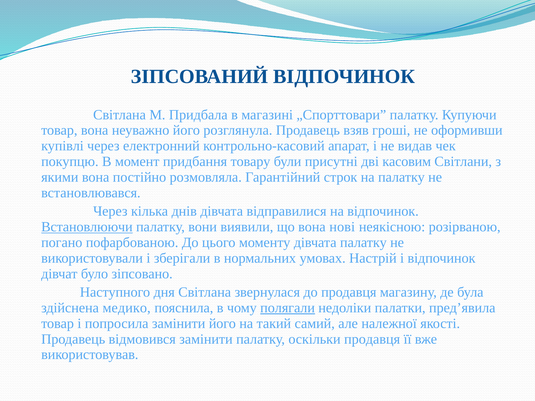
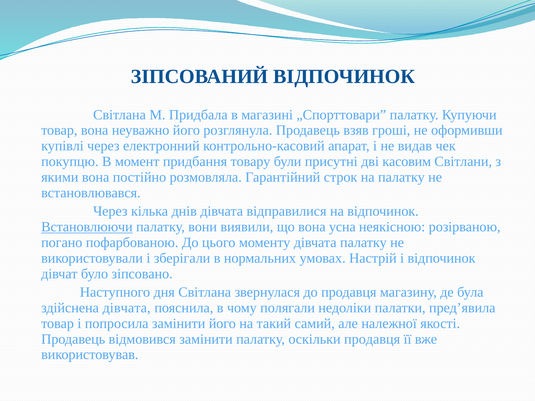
нові: нові -> усна
здійснена медико: медико -> дівчата
полягали underline: present -> none
